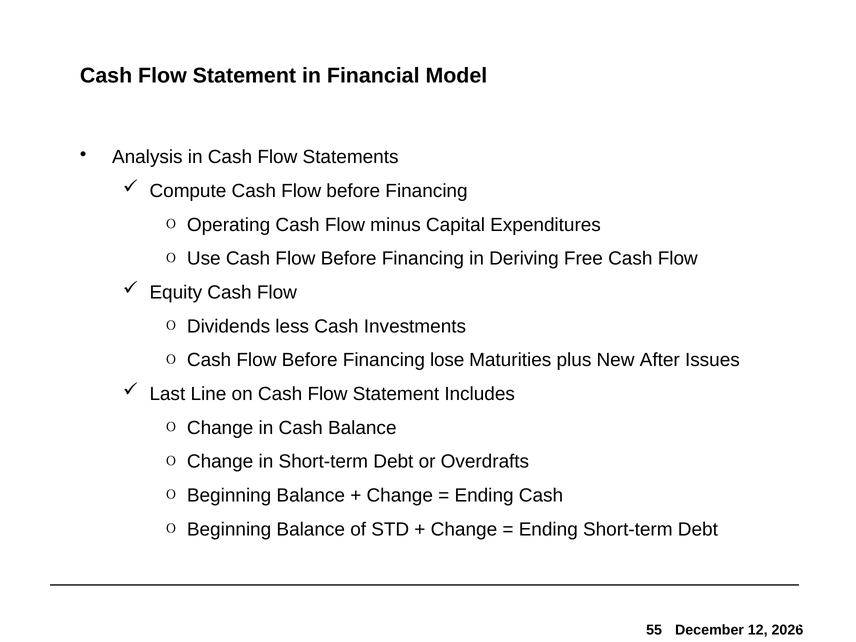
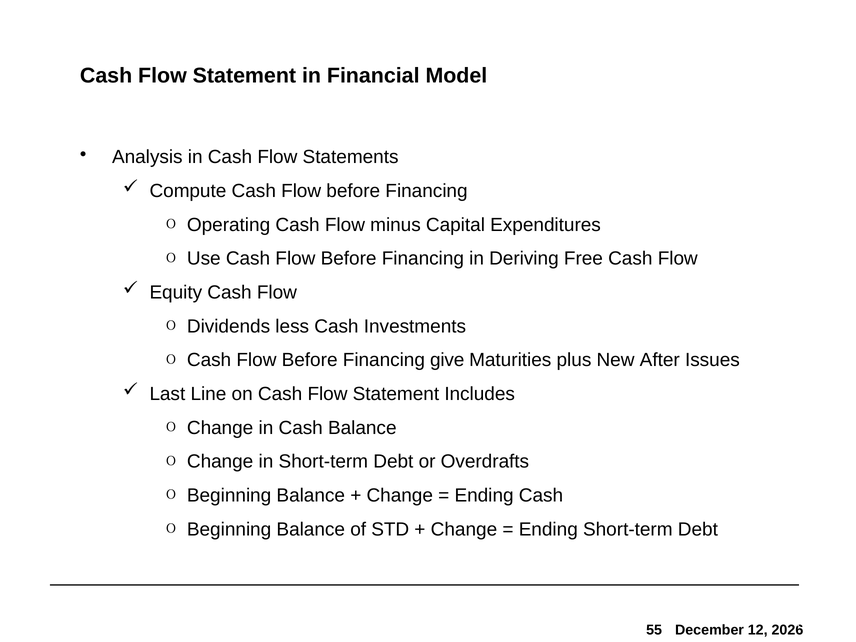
lose: lose -> give
